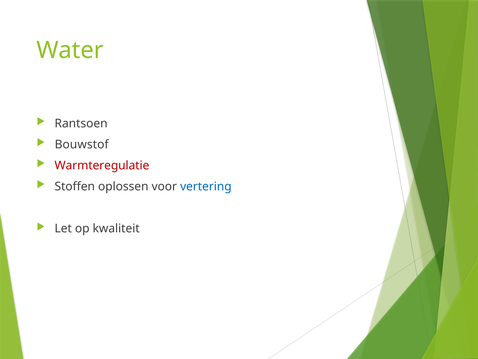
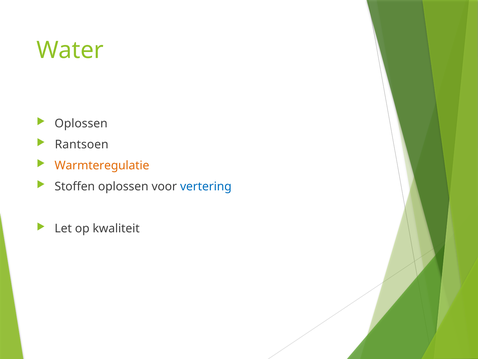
Rantsoen at (81, 123): Rantsoen -> Oplossen
Bouwstof: Bouwstof -> Rantsoen
Warmteregulatie colour: red -> orange
